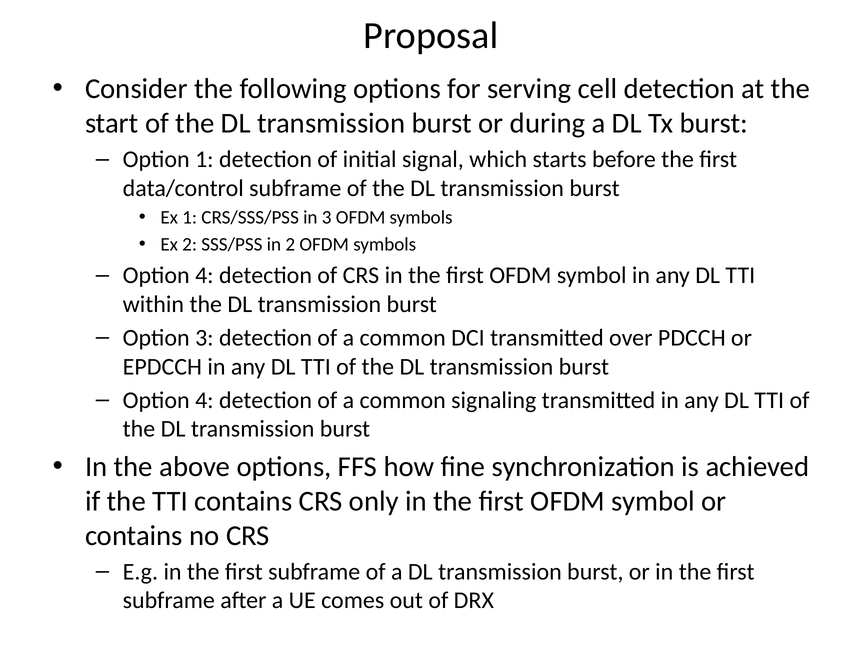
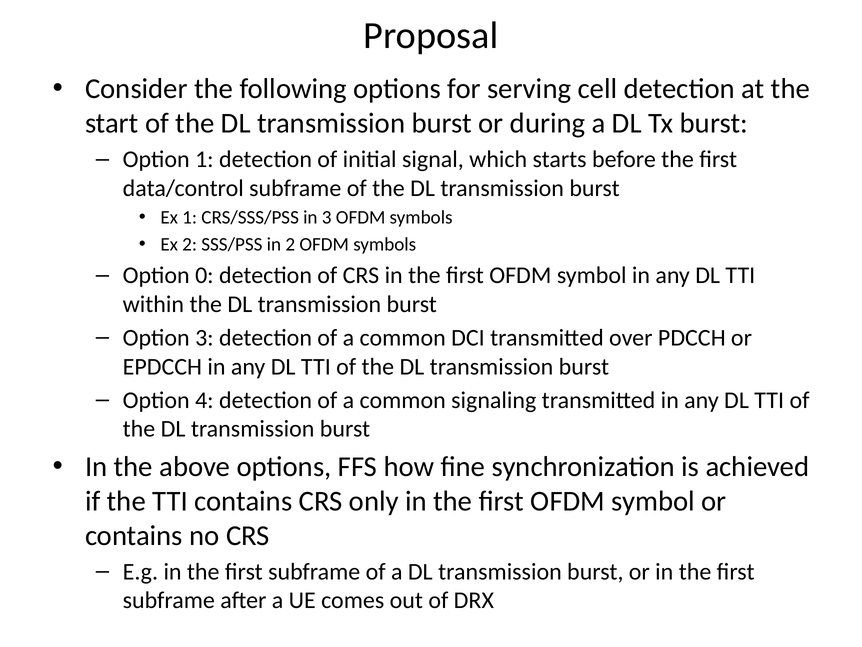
4 at (204, 275): 4 -> 0
